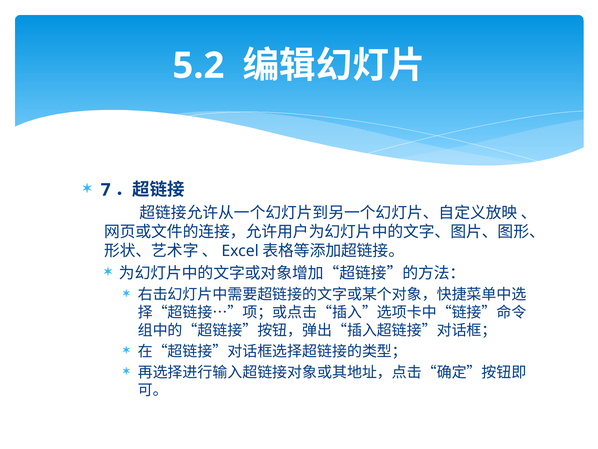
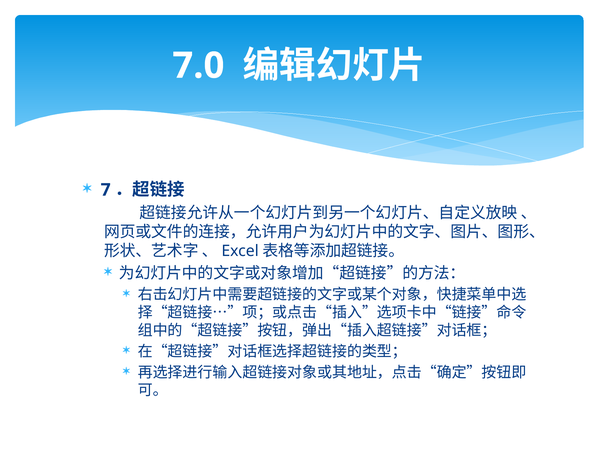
5.2: 5.2 -> 7.0
